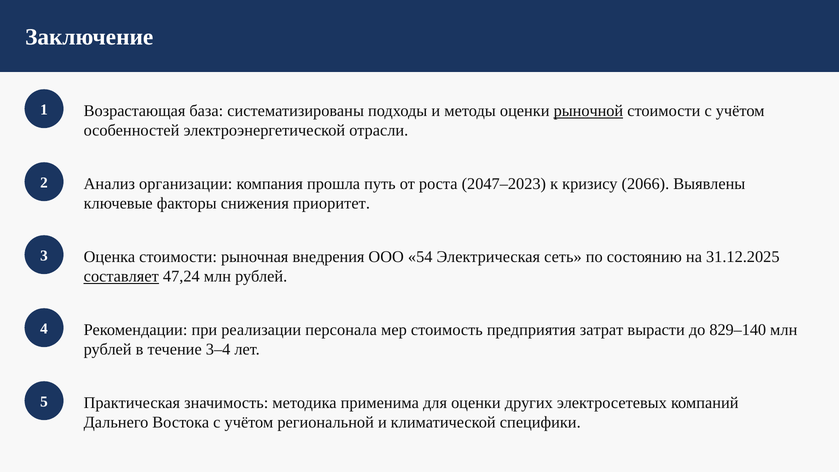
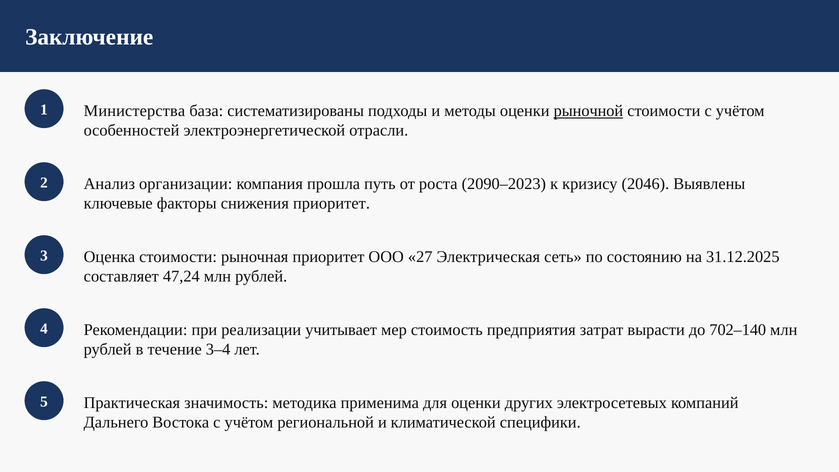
Возрастающая: Возрастающая -> Министерства
2047–2023: 2047–2023 -> 2090–2023
2066: 2066 -> 2046
рыночная внедрения: внедрения -> приоритет
54: 54 -> 27
составляет underline: present -> none
персонала: персонала -> учитывает
829–140: 829–140 -> 702–140
